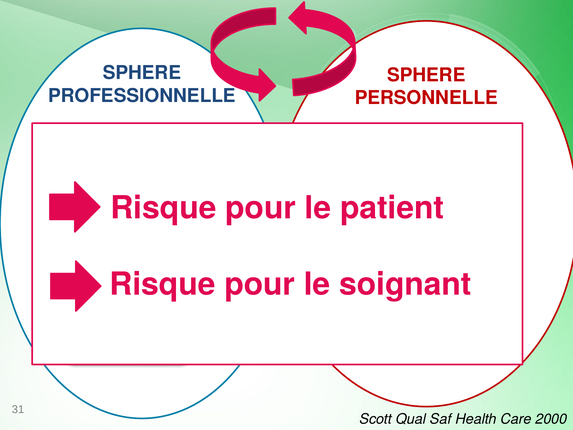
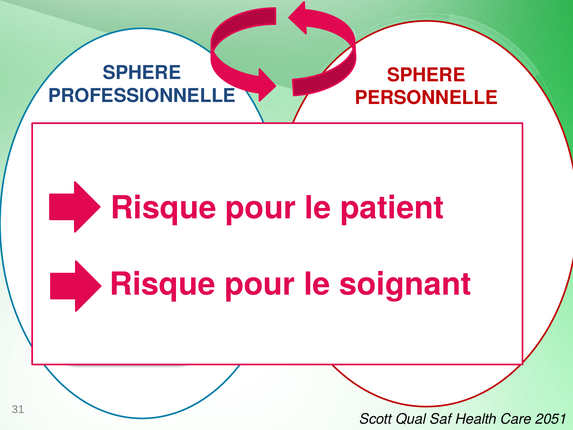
2000: 2000 -> 2051
